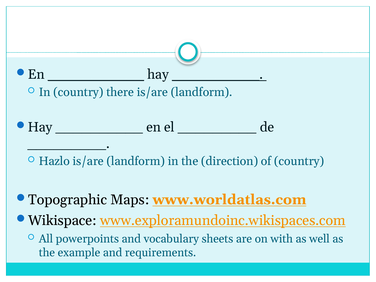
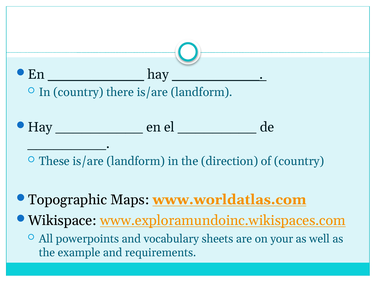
Hazlo: Hazlo -> These
with: with -> your
